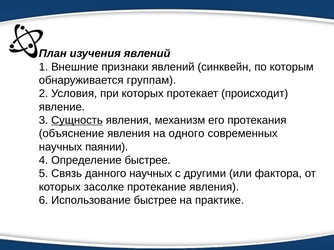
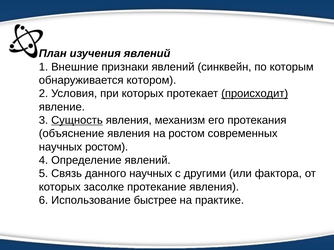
группам: группам -> котором
происходит underline: none -> present
на одного: одного -> ростом
научных паянии: паянии -> ростом
Определение быстрее: быстрее -> явлений
